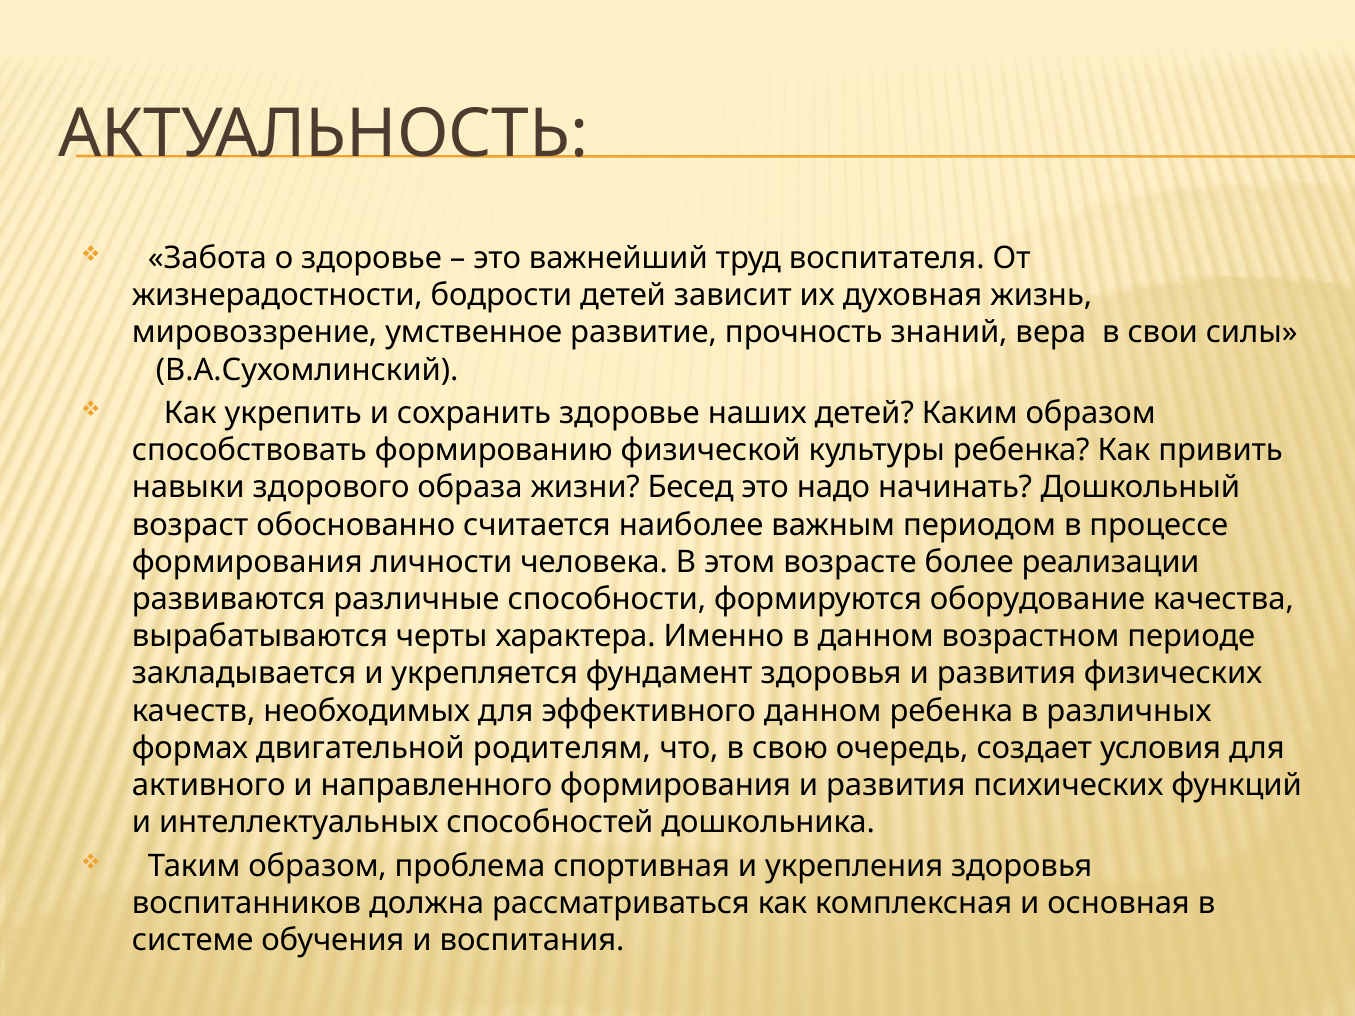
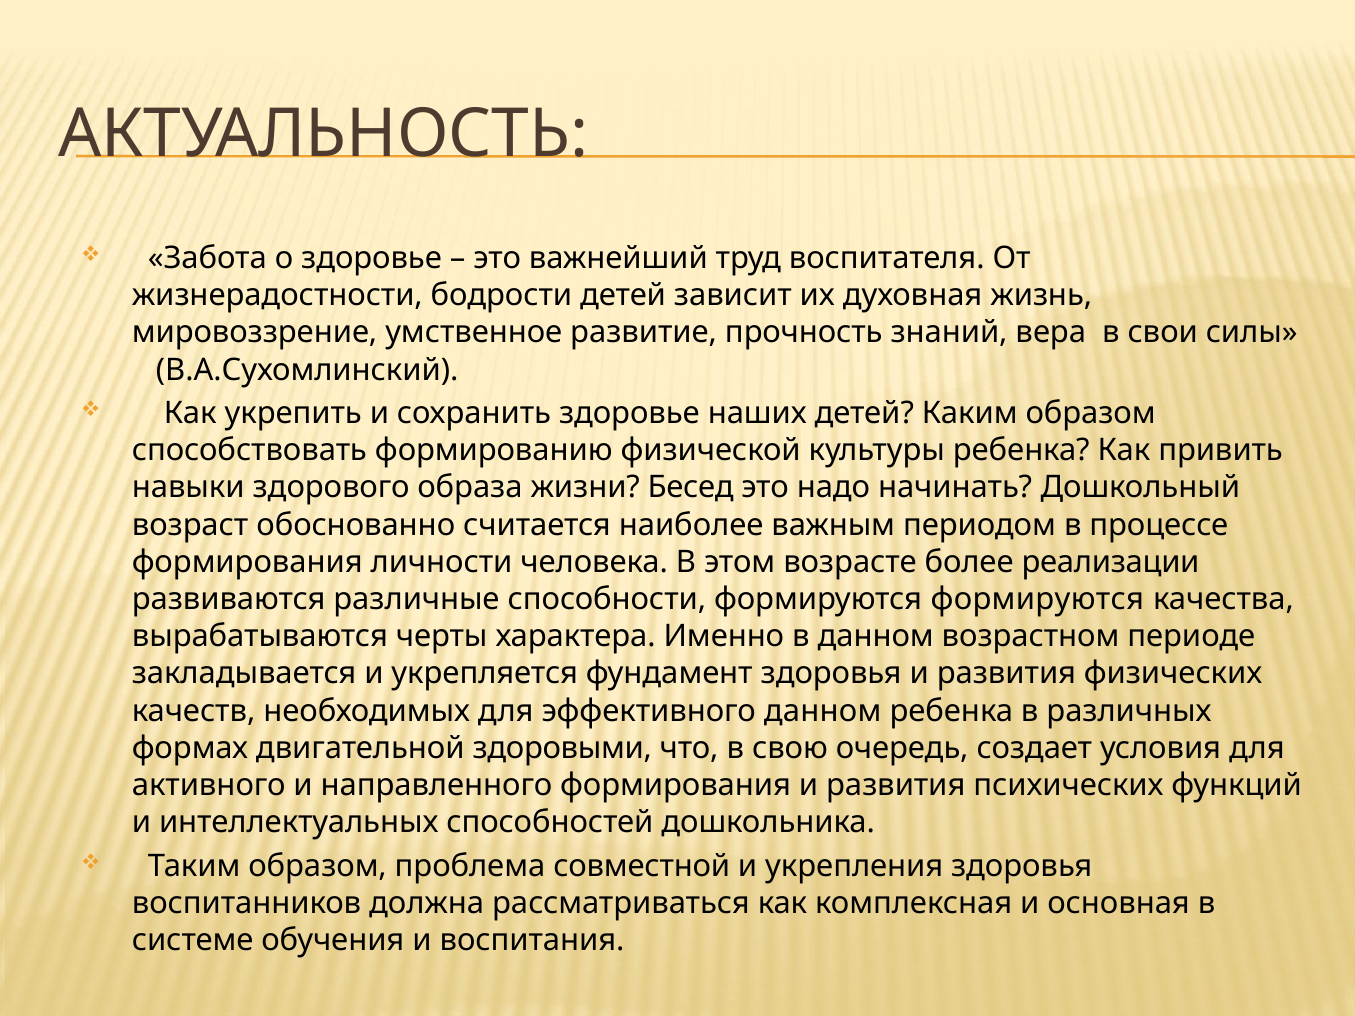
формируются оборудование: оборудование -> формируются
родителям: родителям -> здоровыми
спортивная: спортивная -> совместной
